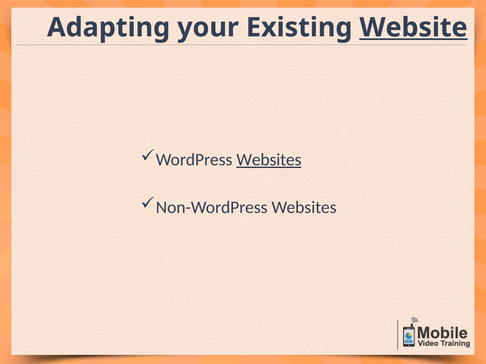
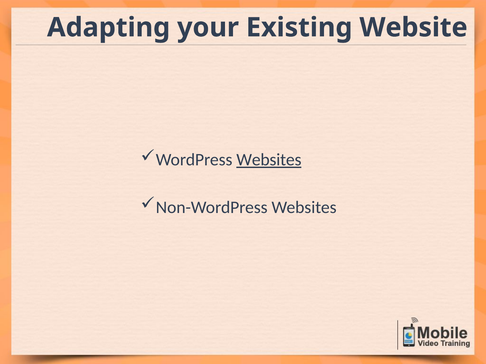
Website underline: present -> none
